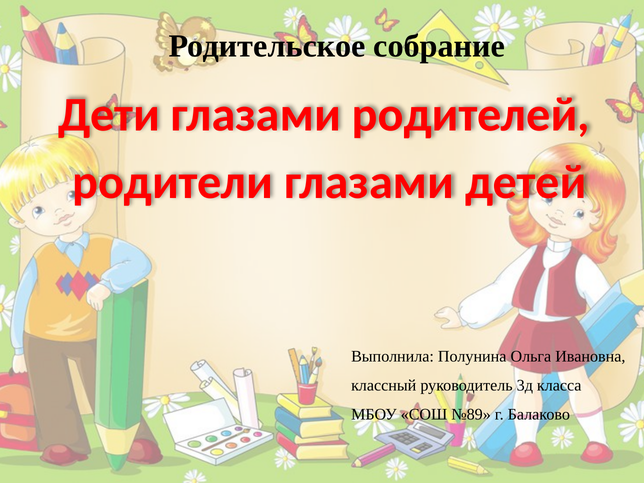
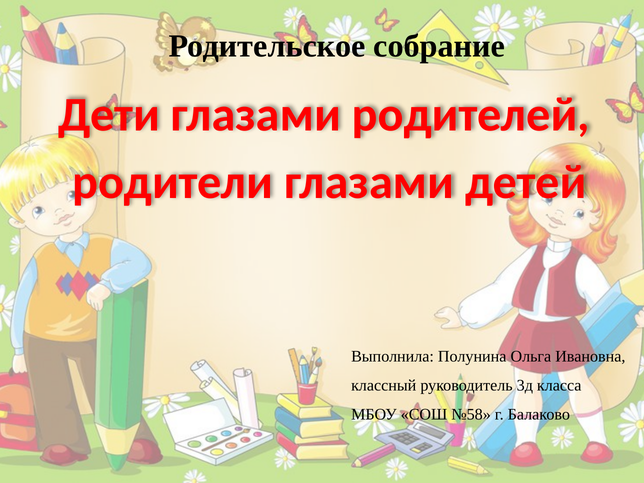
№89: №89 -> №58
